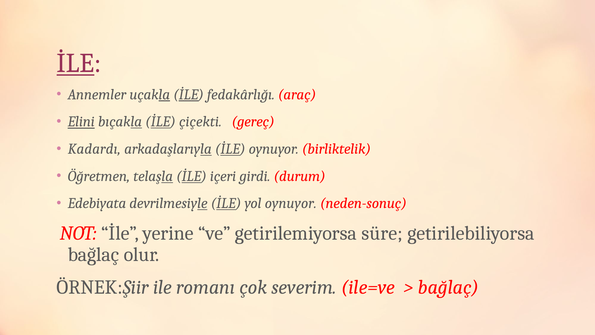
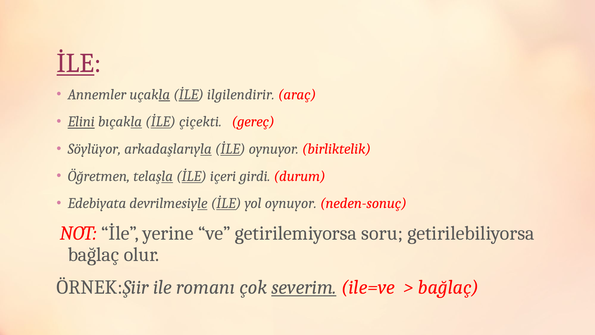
fedakârlığı: fedakârlığı -> ilgilendirir
Kadardı: Kadardı -> Söylüyor
süre: süre -> soru
severim underline: none -> present
